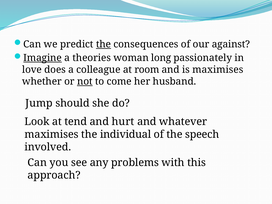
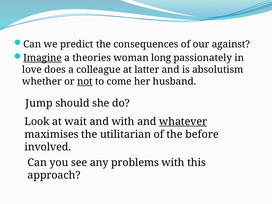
the at (103, 44) underline: present -> none
room: room -> latter
is maximises: maximises -> absolutism
tend: tend -> wait
and hurt: hurt -> with
whatever underline: none -> present
individual: individual -> utilitarian
speech: speech -> before
